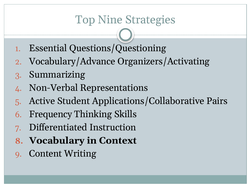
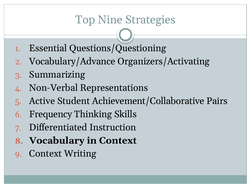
Applications/Collaborative: Applications/Collaborative -> Achievement/Collaborative
Content at (46, 154): Content -> Context
